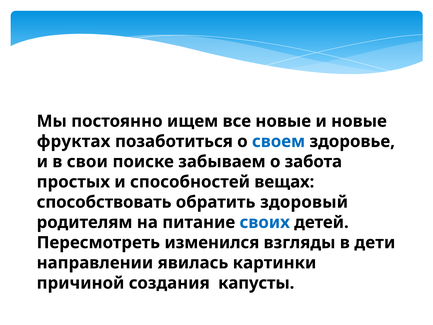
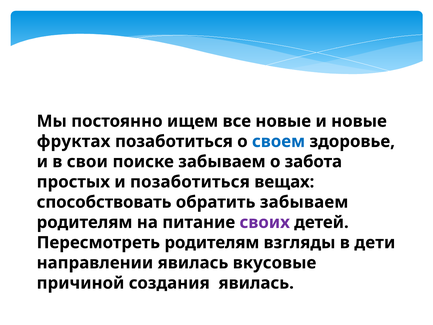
и способностей: способностей -> позаботиться
обратить здоровый: здоровый -> забываем
своих colour: blue -> purple
Пересмотреть изменился: изменился -> родителям
картинки: картинки -> вкусовые
создания капусты: капусты -> явилась
